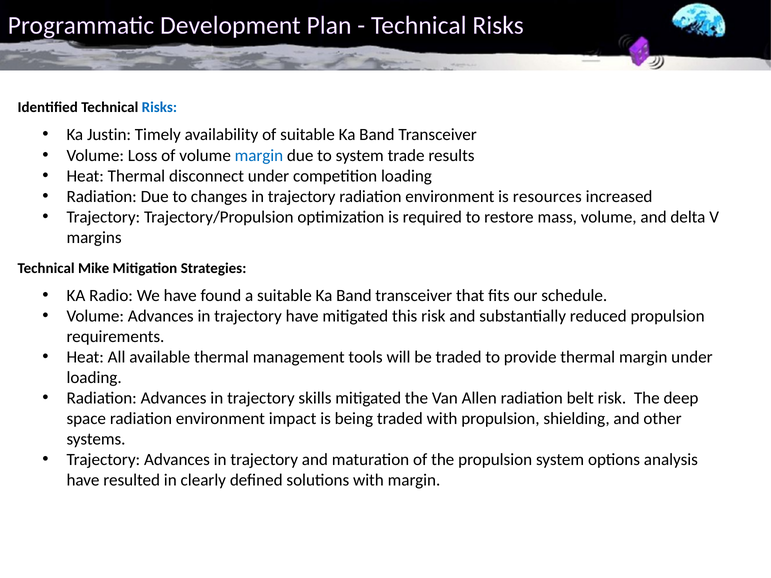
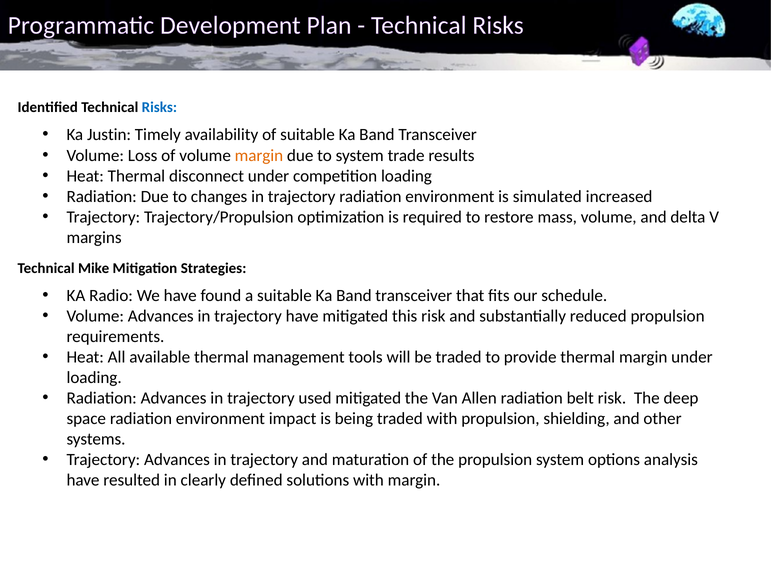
margin at (259, 155) colour: blue -> orange
resources: resources -> simulated
skills: skills -> used
